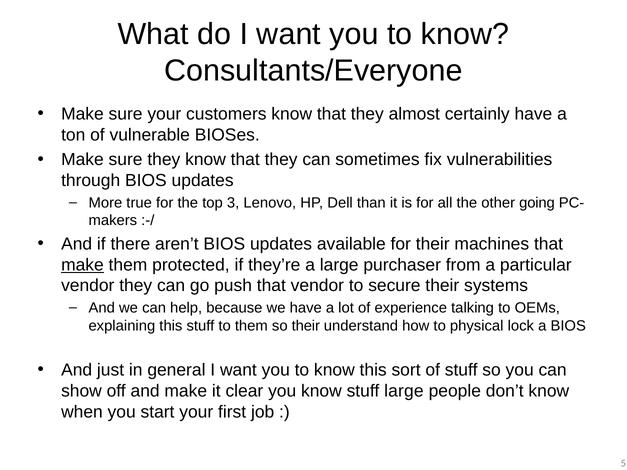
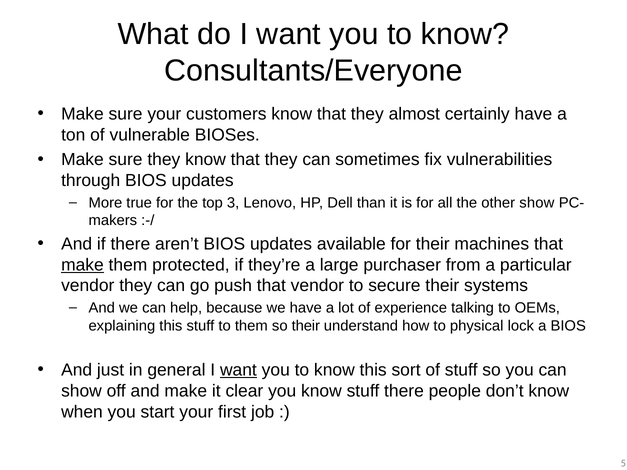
other going: going -> show
want at (238, 370) underline: none -> present
stuff large: large -> there
